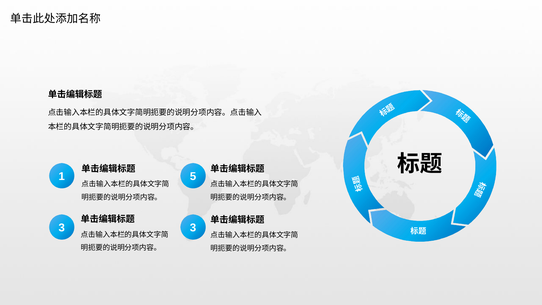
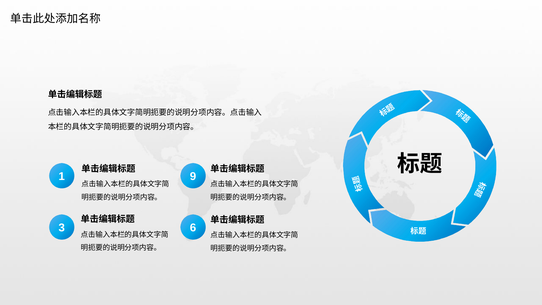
5: 5 -> 9
3 3: 3 -> 6
